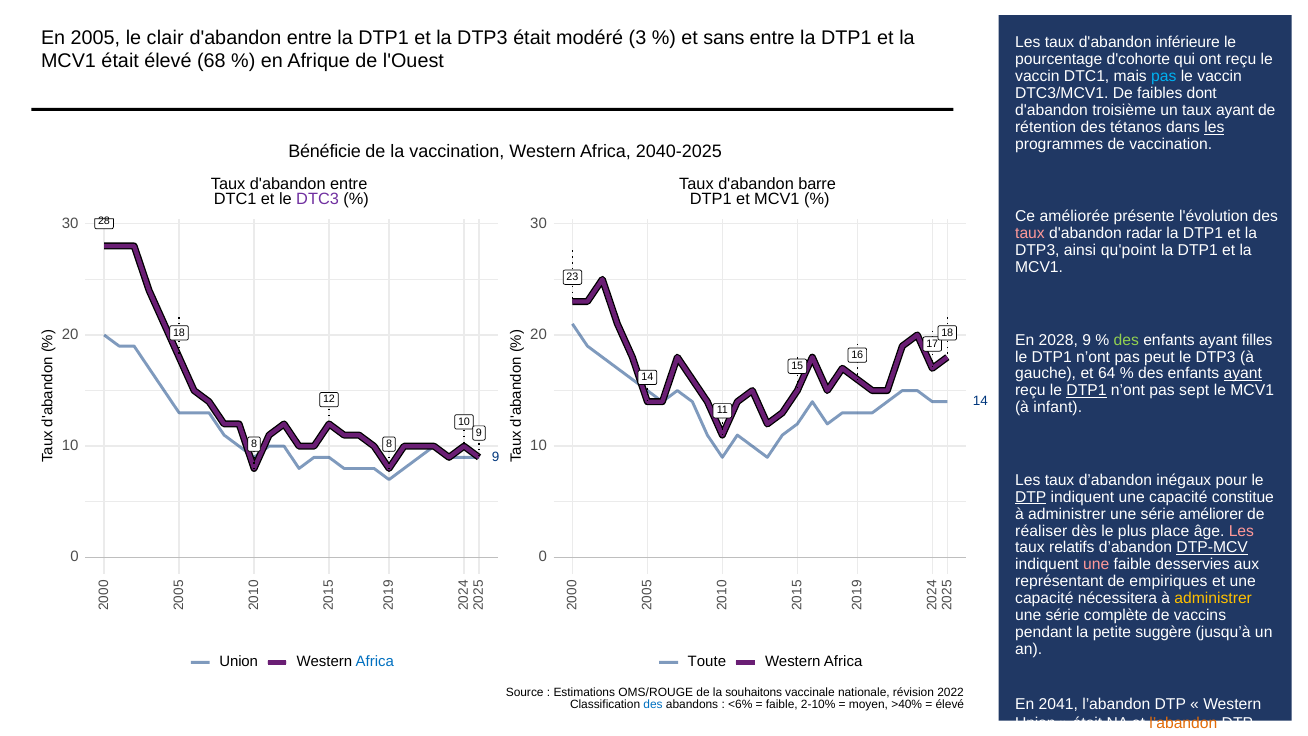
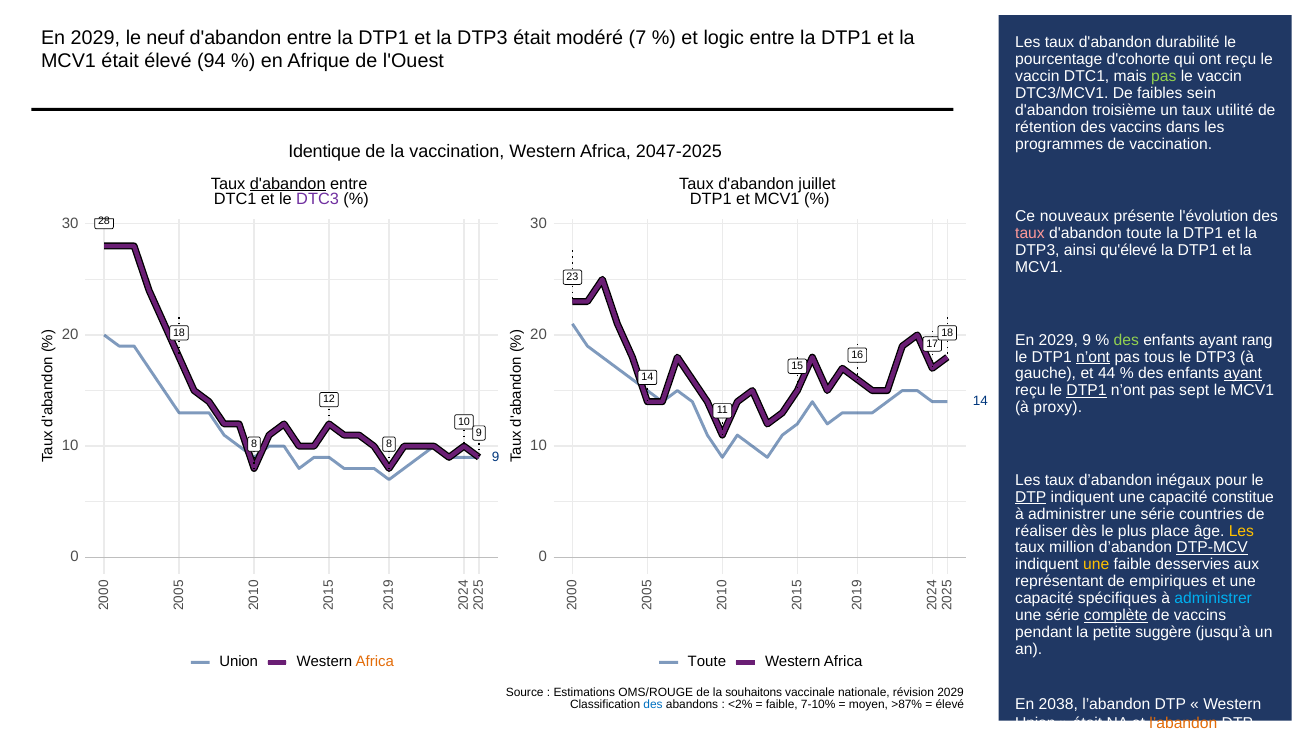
2005 at (95, 38): 2005 -> 2029
clair: clair -> neuf
3: 3 -> 7
sans: sans -> logic
inférieure: inférieure -> durabilité
68: 68 -> 94
pas at (1164, 76) colour: light blue -> light green
dont: dont -> sein
taux ayant: ayant -> utilité
des tétanos: tétanos -> vaccins
les at (1214, 127) underline: present -> none
Bénéficie: Bénéficie -> Identique
2040-2025: 2040-2025 -> 2047-2025
d'abandon at (288, 184) underline: none -> present
barre: barre -> juillet
améliorée: améliorée -> nouveaux
d'abandon radar: radar -> toute
qu'point: qu'point -> qu'élevé
2028 at (1058, 340): 2028 -> 2029
filles: filles -> rang
n’ont at (1093, 357) underline: none -> present
peut: peut -> tous
64: 64 -> 44
infant: infant -> proxy
améliorer: améliorer -> countries
Les at (1241, 531) colour: pink -> yellow
relatifs: relatifs -> million
une at (1096, 564) colour: pink -> yellow
nécessitera: nécessitera -> spécifiques
administrer at (1213, 598) colour: yellow -> light blue
complète underline: none -> present
Africa at (375, 662) colour: blue -> orange
révision 2022: 2022 -> 2029
2041: 2041 -> 2038
<6%: <6% -> <2%
2-10%: 2-10% -> 7-10%
>40%: >40% -> >87%
